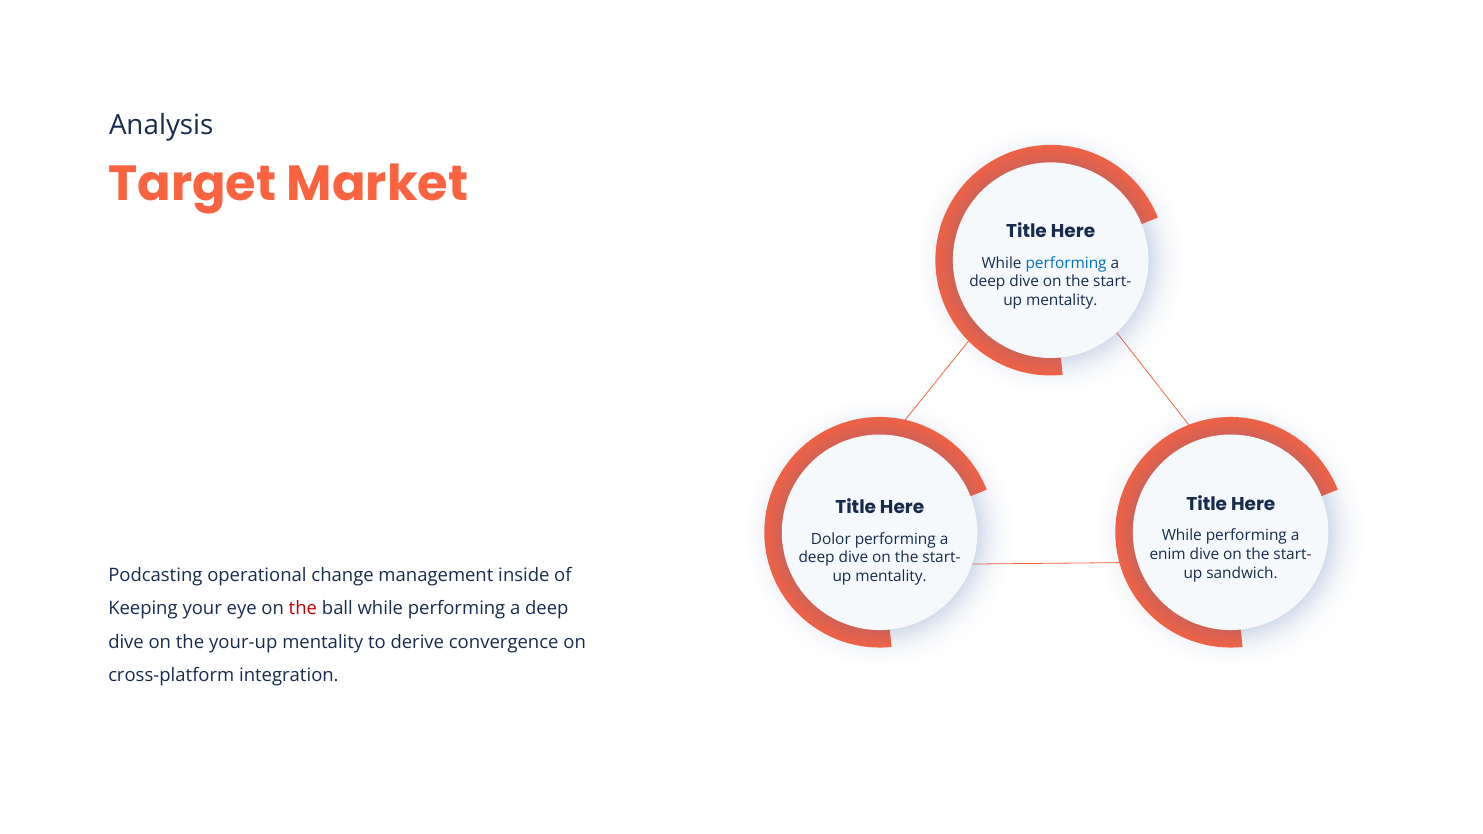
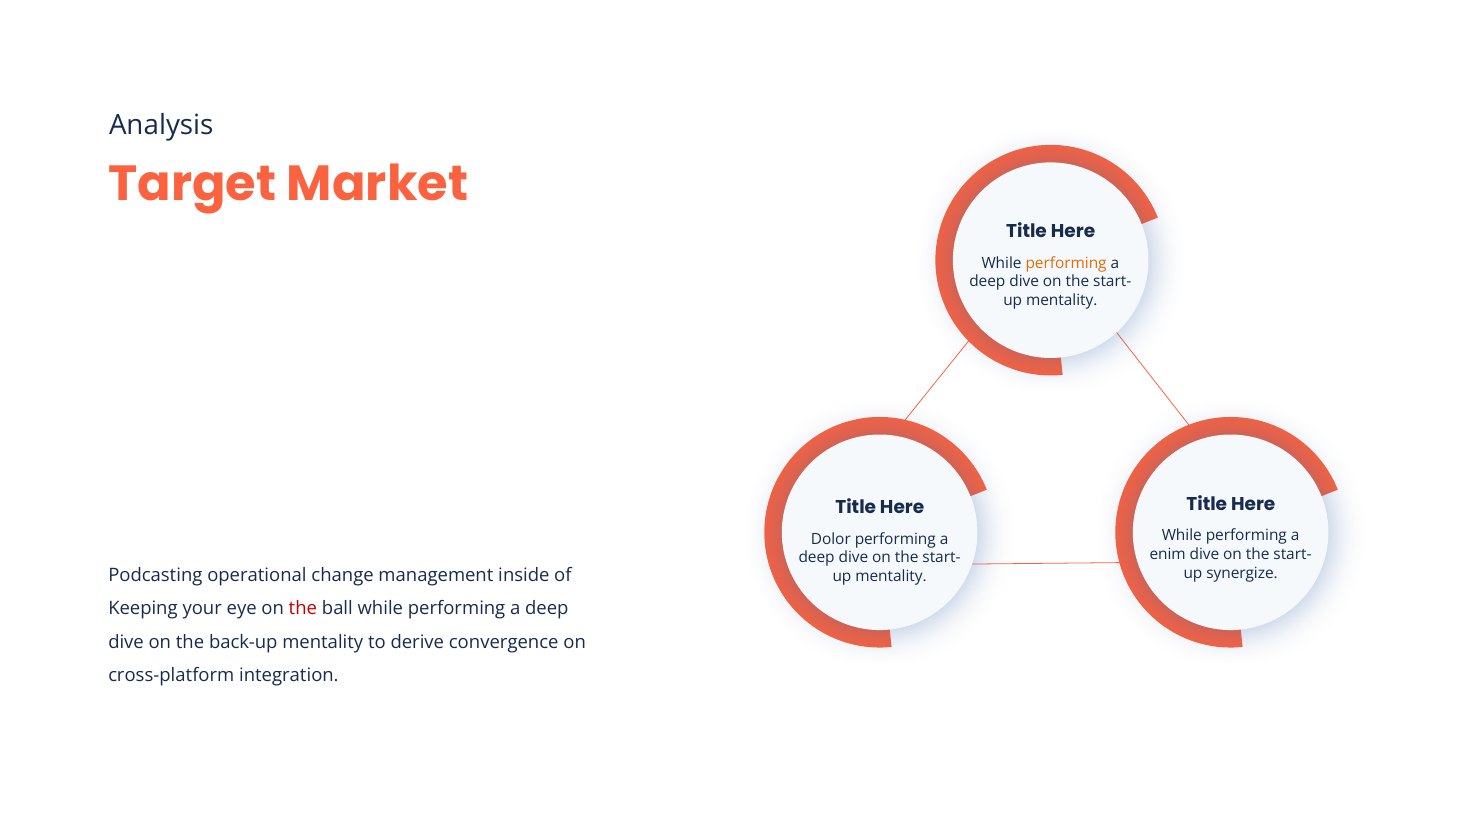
performing at (1066, 263) colour: blue -> orange
sandwich: sandwich -> synergize
your-up: your-up -> back-up
